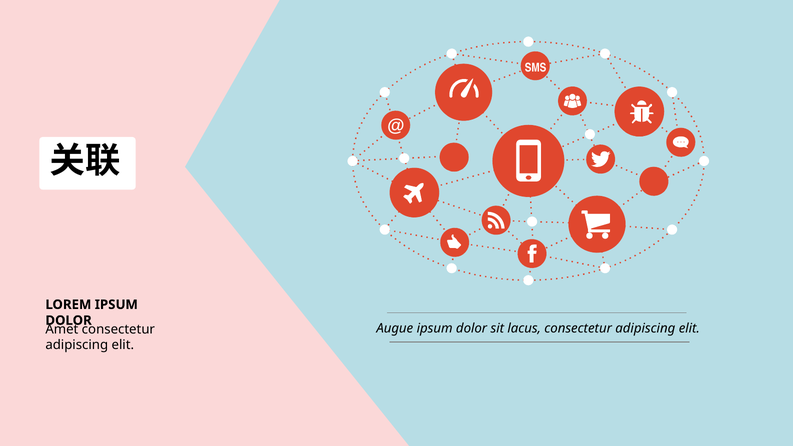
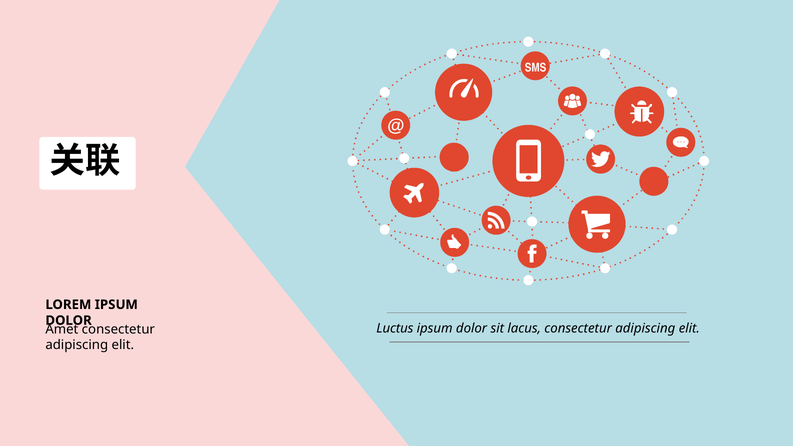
Augue: Augue -> Luctus
